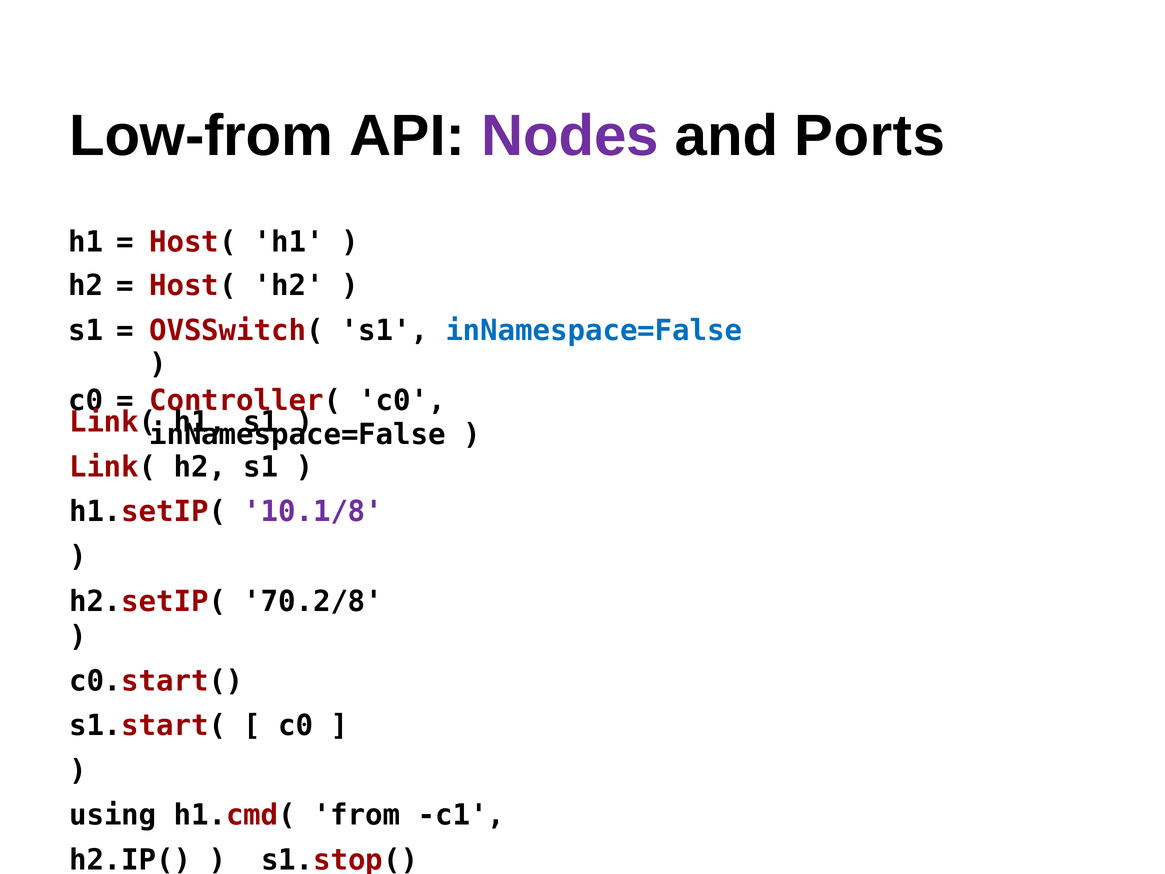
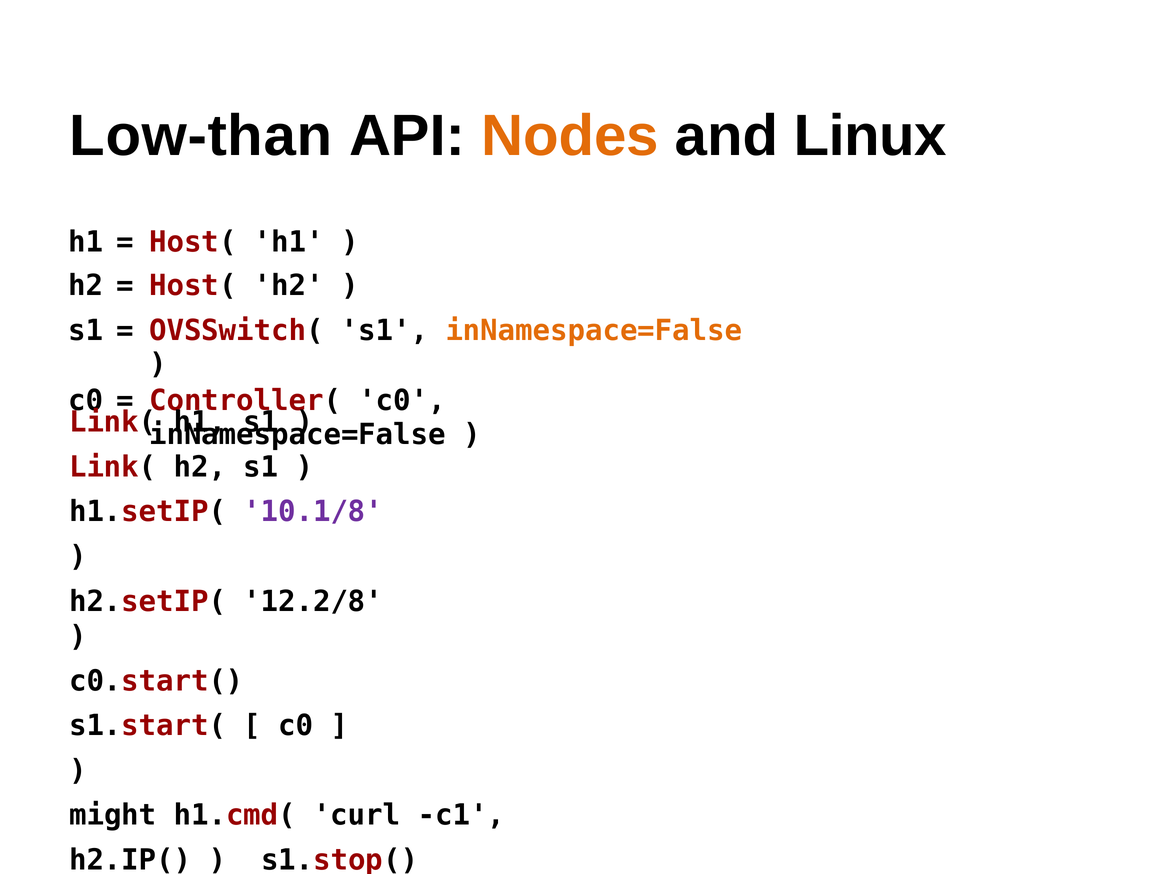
Low-from: Low-from -> Low-than
Nodes colour: purple -> orange
Ports: Ports -> Linux
inNamespace=False at (594, 330) colour: blue -> orange
70.2/8: 70.2/8 -> 12.2/8
using: using -> might
from: from -> curl
